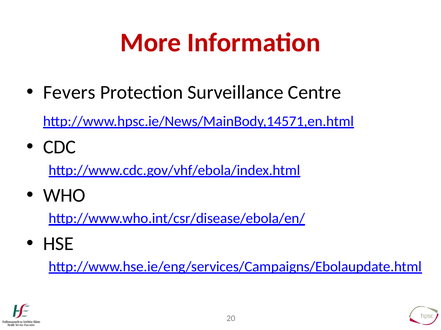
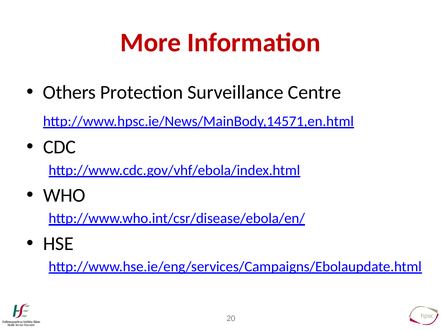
Fevers: Fevers -> Others
